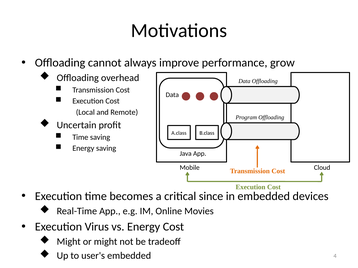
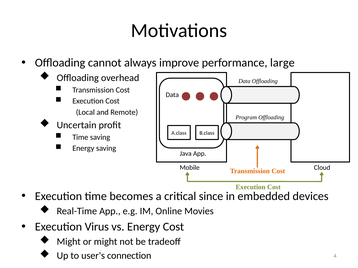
grow: grow -> large
user's embedded: embedded -> connection
